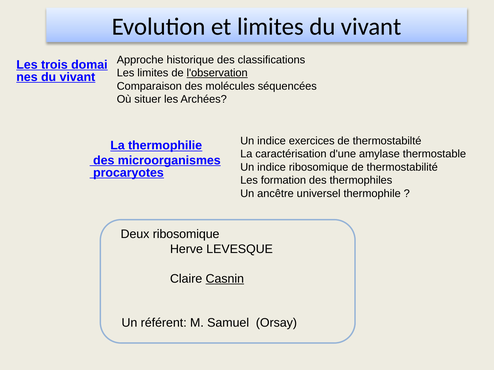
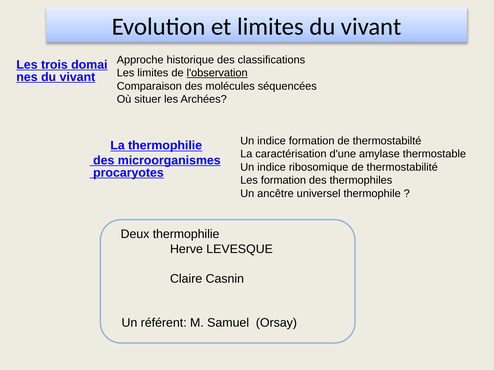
indice exercices: exercices -> formation
Deux ribosomique: ribosomique -> thermophilie
Casnin underline: present -> none
